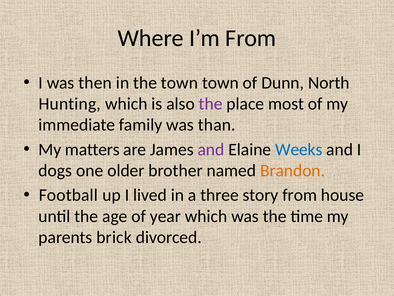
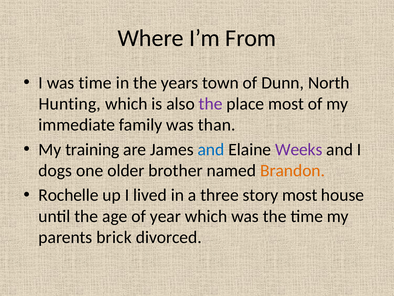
was then: then -> time
the town: town -> years
matters: matters -> training
and at (211, 149) colour: purple -> blue
Weeks colour: blue -> purple
Football: Football -> Rochelle
story from: from -> most
